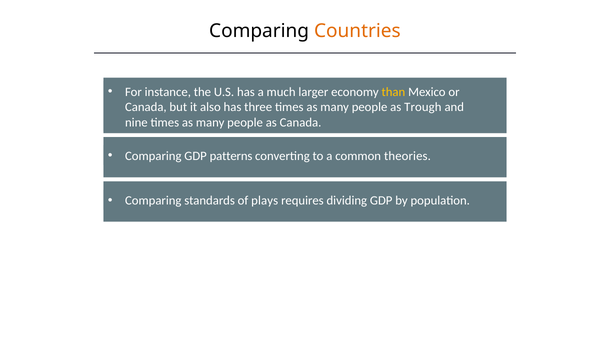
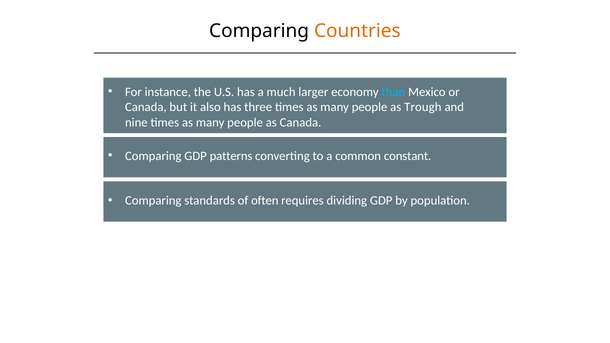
than colour: yellow -> light blue
theories: theories -> constant
plays: plays -> often
